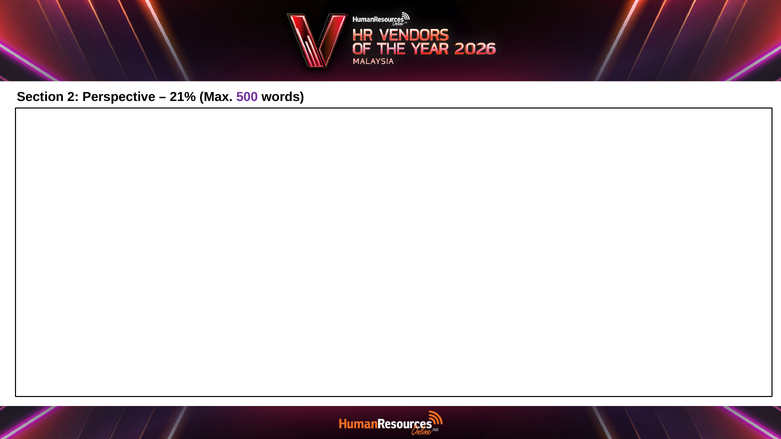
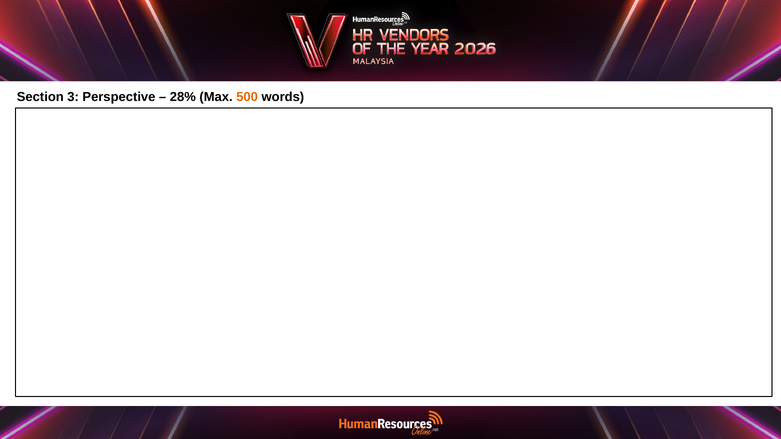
2: 2 -> 3
21%: 21% -> 28%
500 colour: purple -> orange
